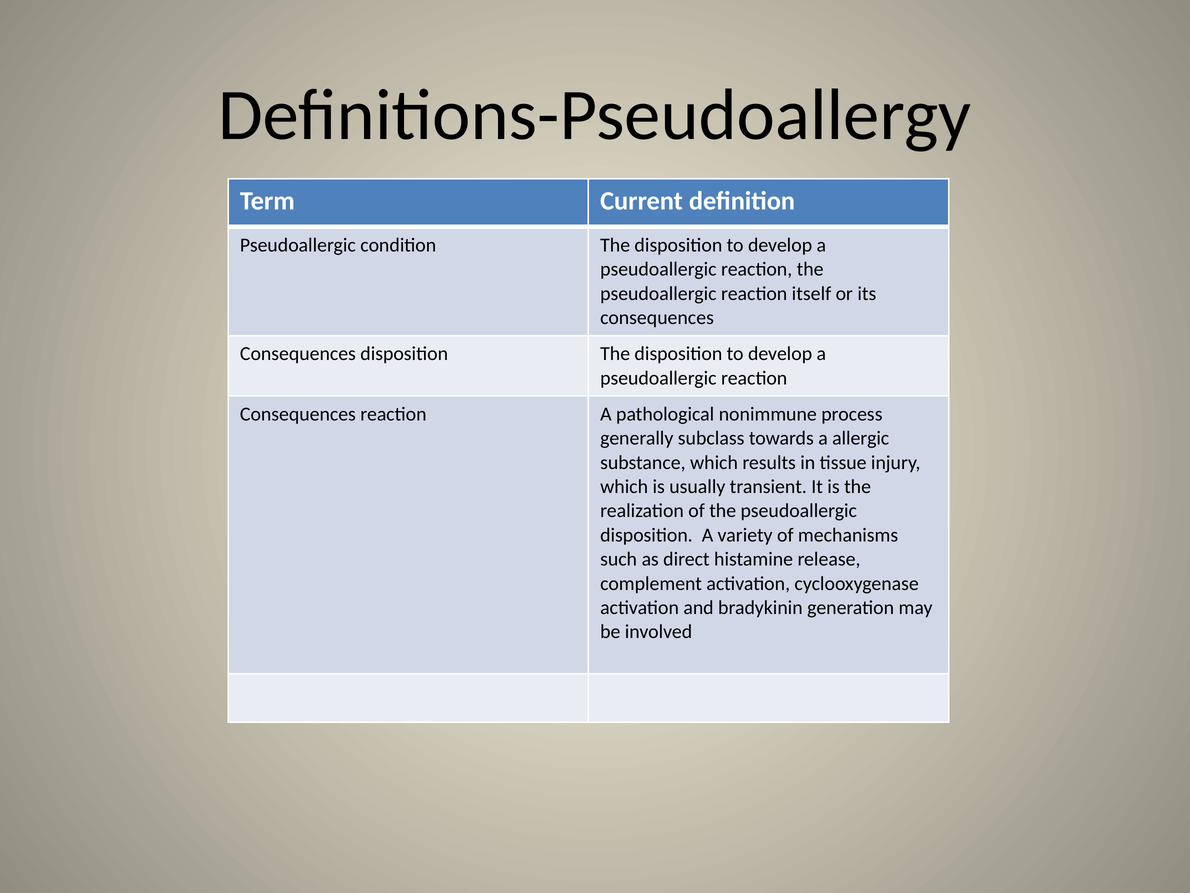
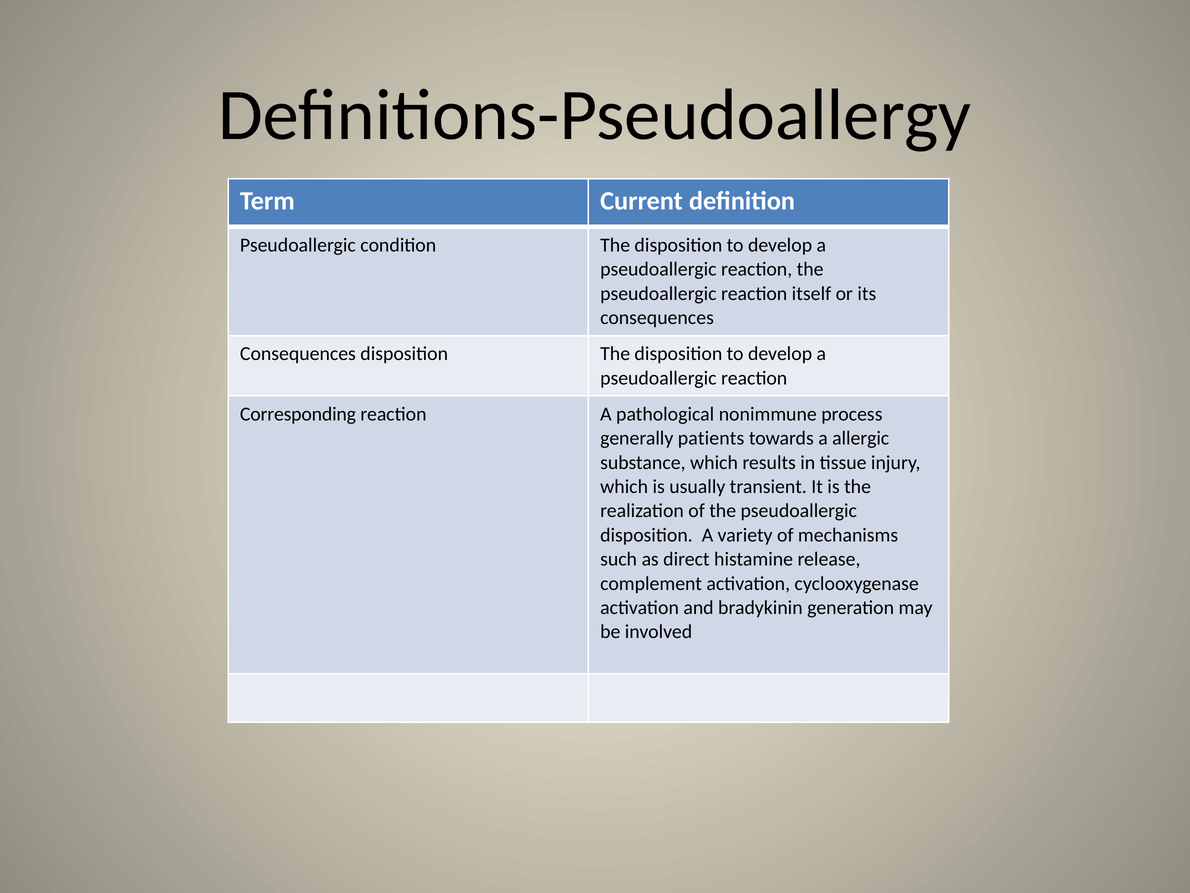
Consequences at (298, 414): Consequences -> Corresponding
subclass: subclass -> patients
